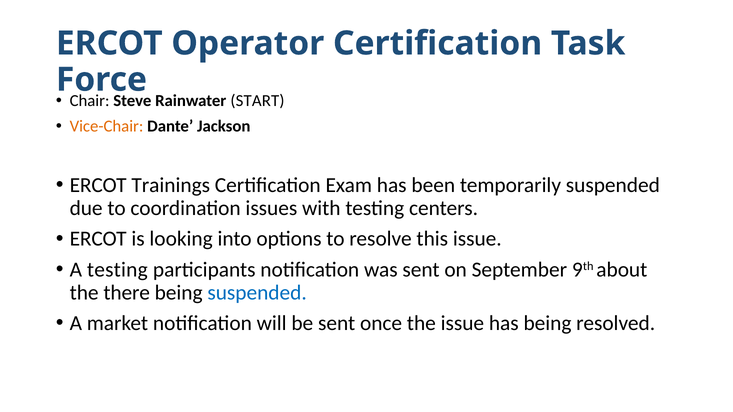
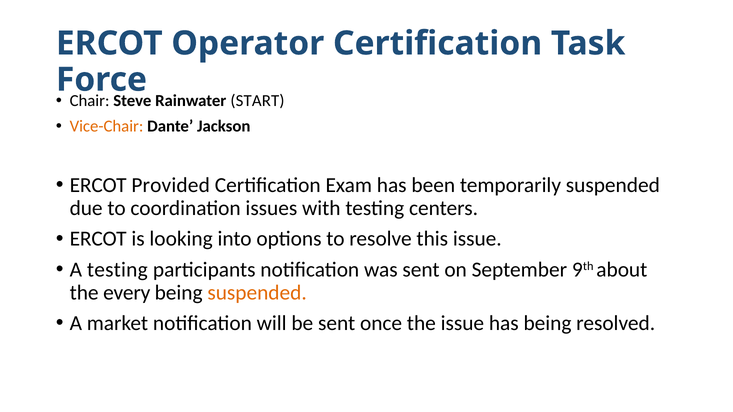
Trainings: Trainings -> Provided
there: there -> every
suspended at (257, 293) colour: blue -> orange
